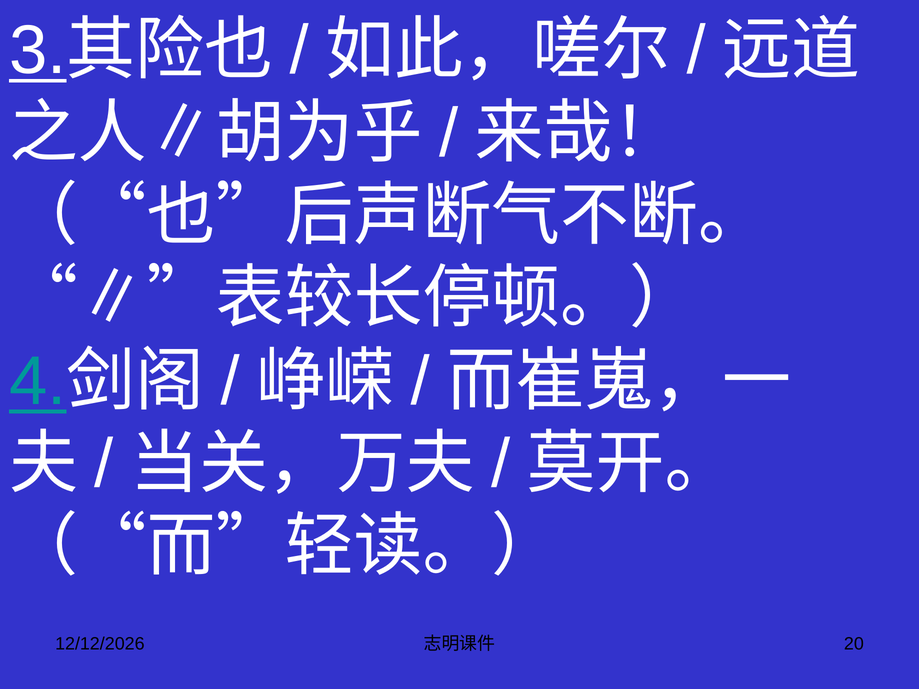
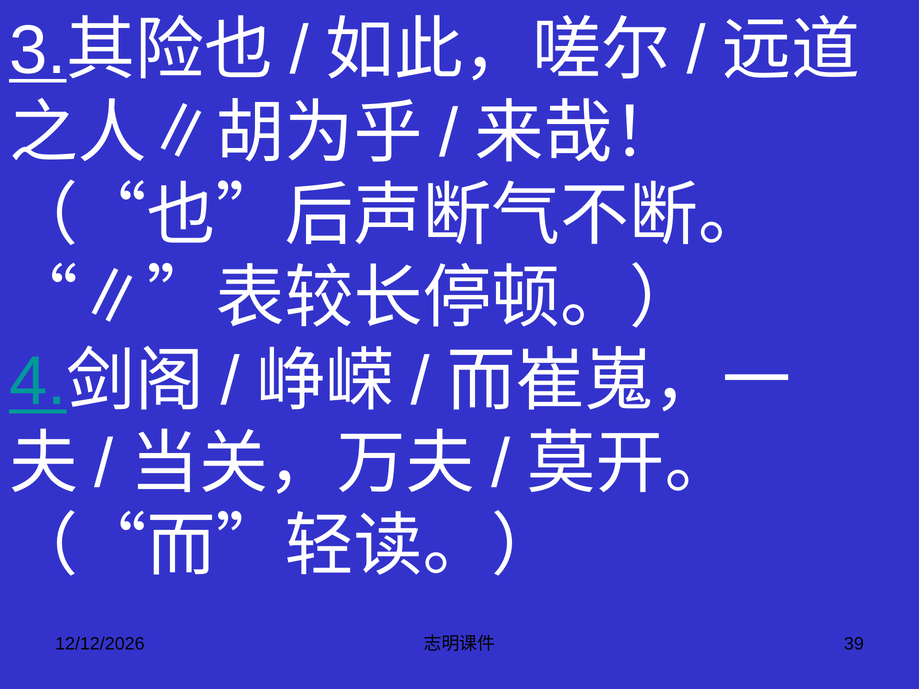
20: 20 -> 39
